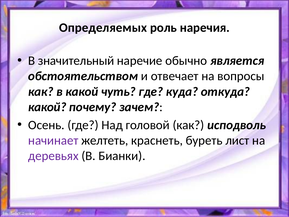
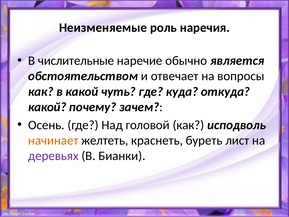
Определяемых: Определяемых -> Неизменяемые
значительный: значительный -> числительные
начинает colour: purple -> orange
